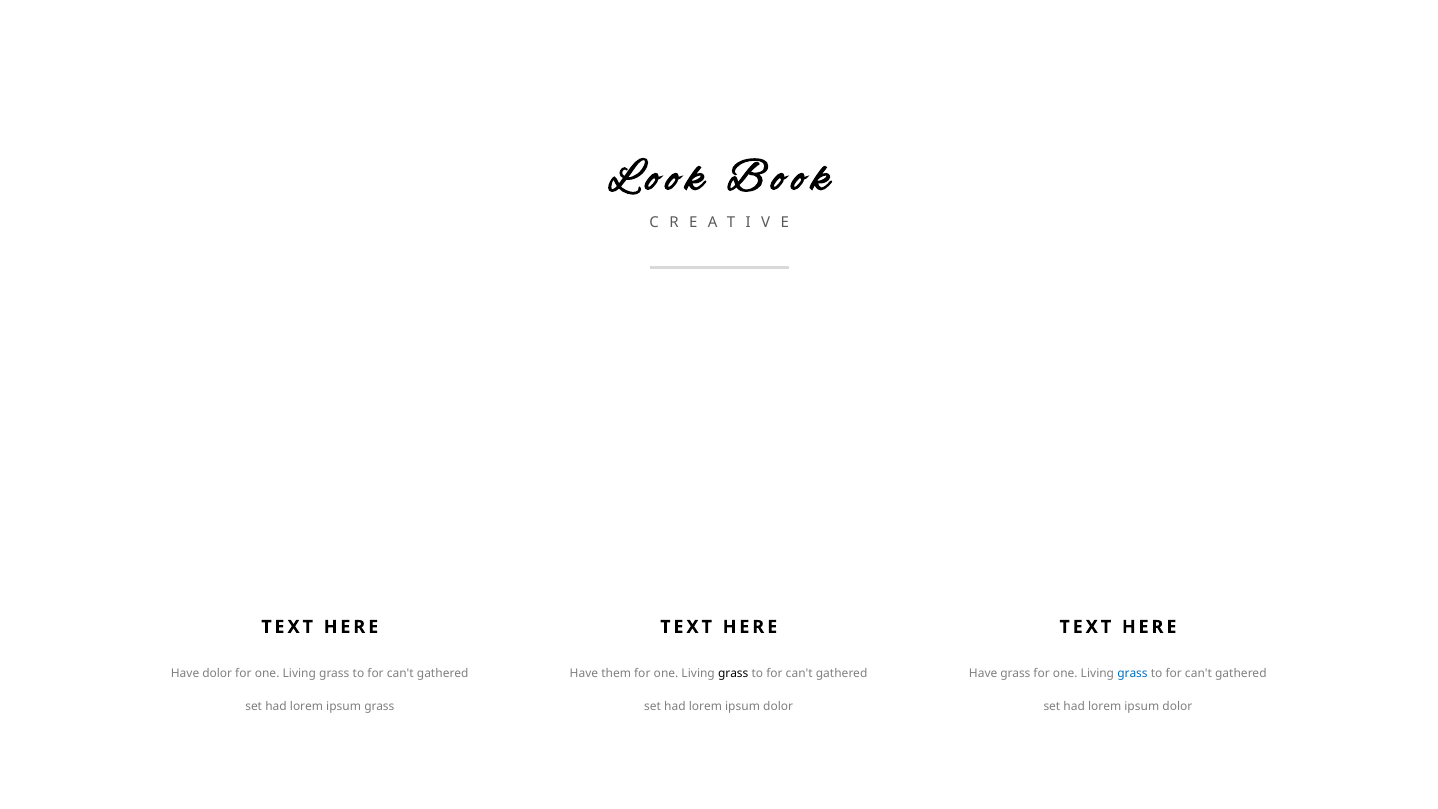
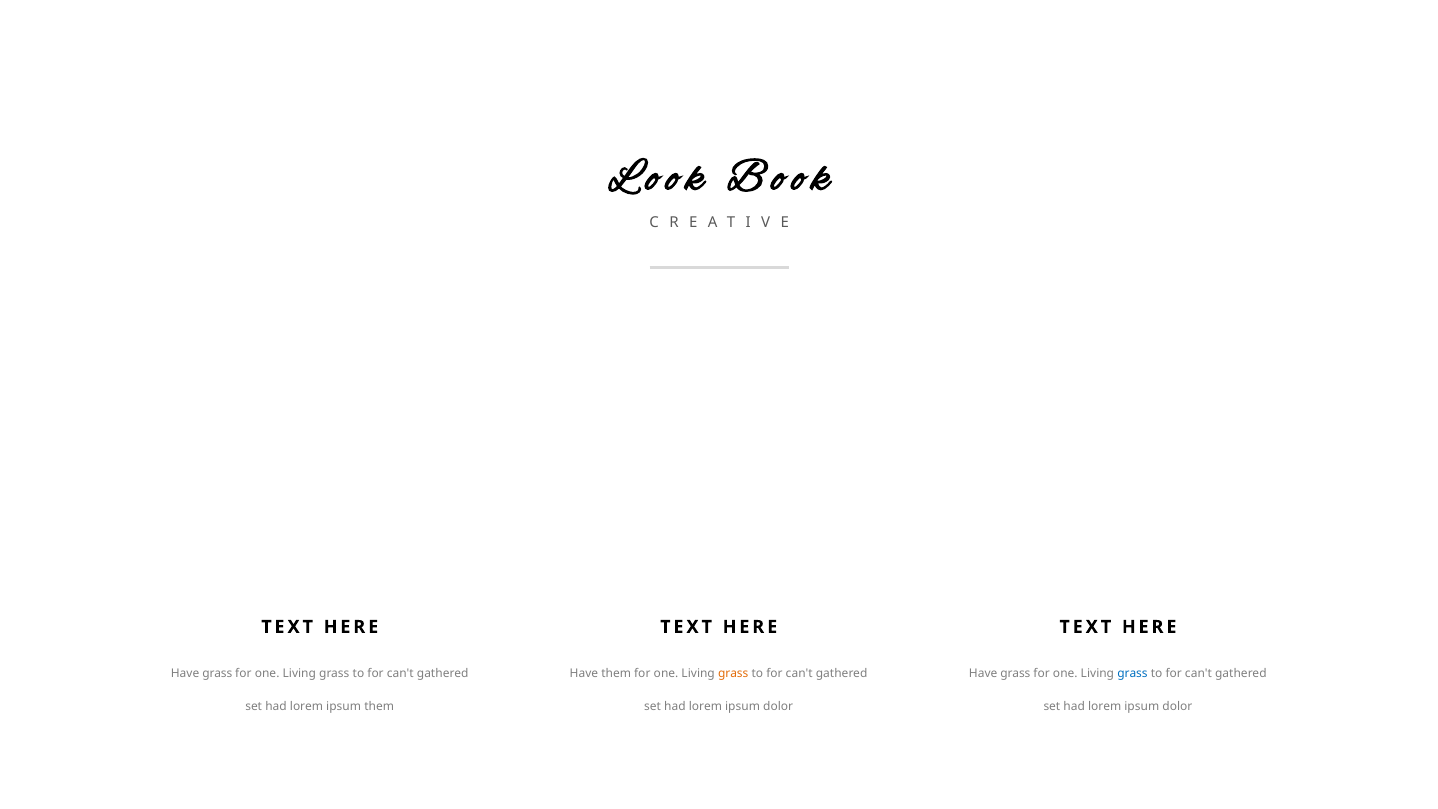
dolor at (217, 674): dolor -> grass
grass at (733, 674) colour: black -> orange
ipsum grass: grass -> them
